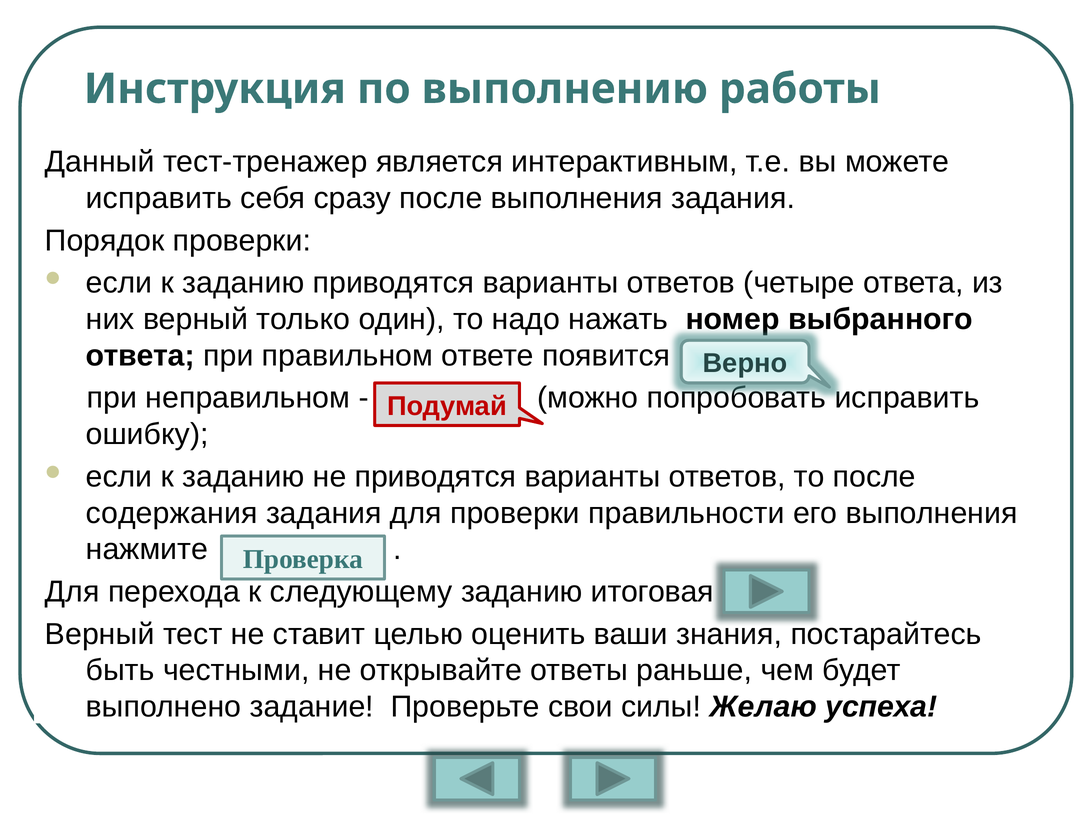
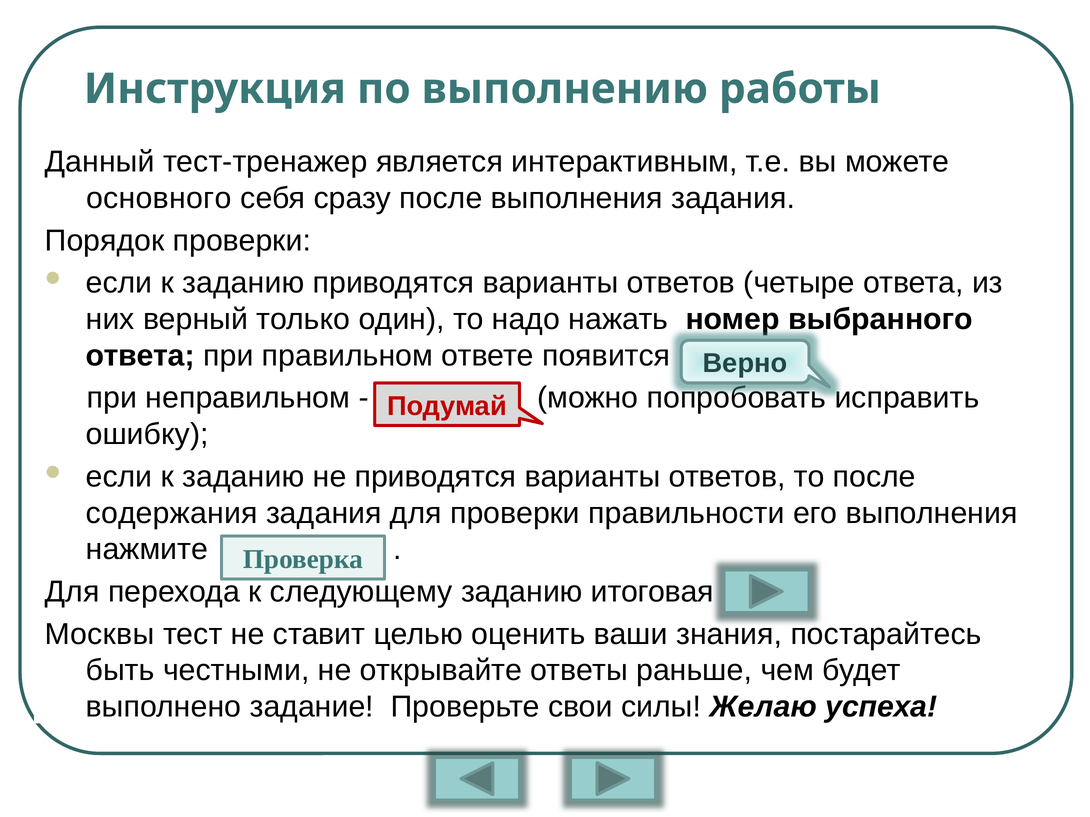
исправить at (159, 198): исправить -> основного
Верный at (100, 634): Верный -> Москвы
